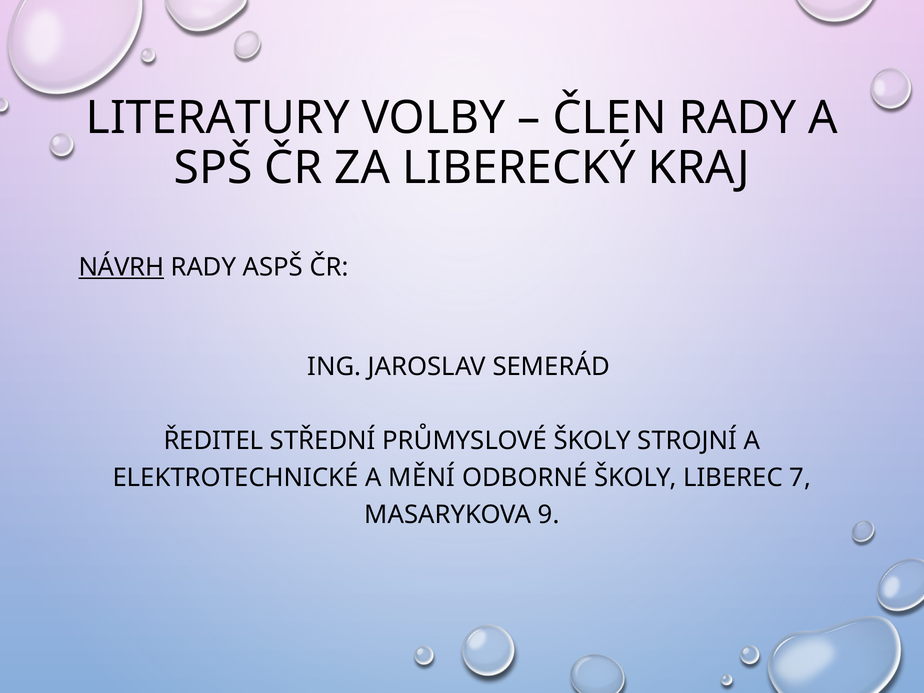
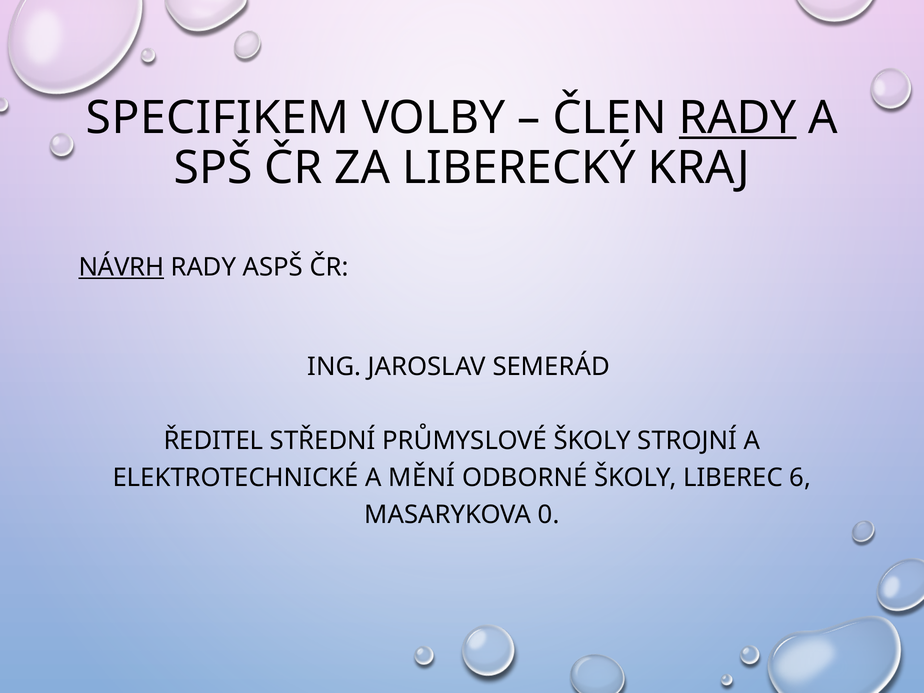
LITERATURY: LITERATURY -> SPECIFIKEM
RADY at (738, 118) underline: none -> present
7: 7 -> 6
9: 9 -> 0
